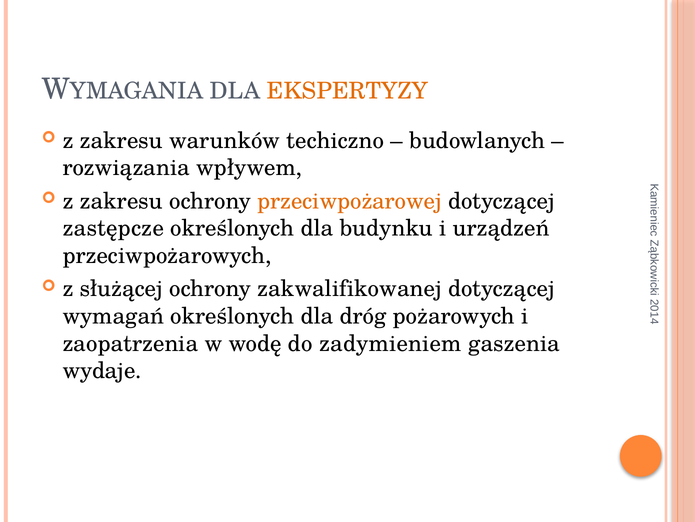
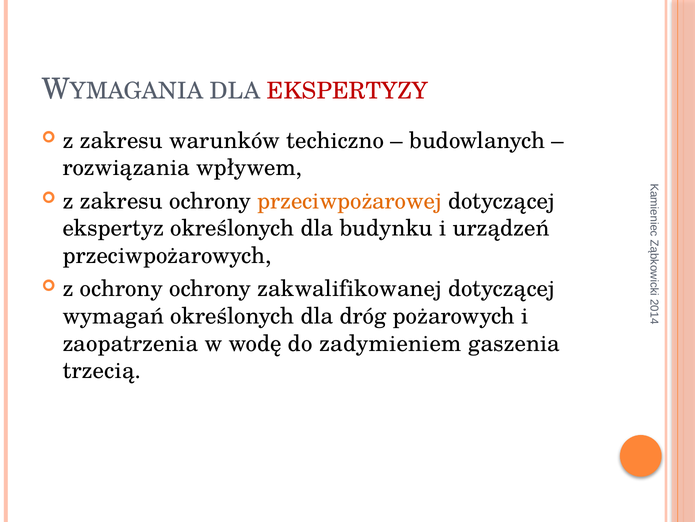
EKSPERTYZY colour: orange -> red
zastępcze: zastępcze -> ekspertyz
z służącej: służącej -> ochrony
wydaje: wydaje -> trzecią
